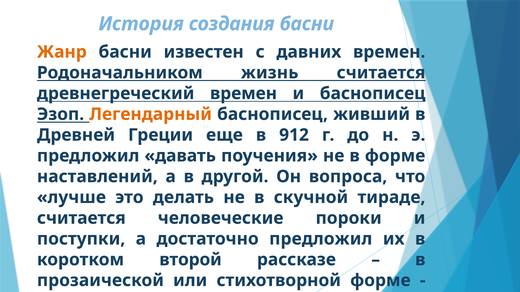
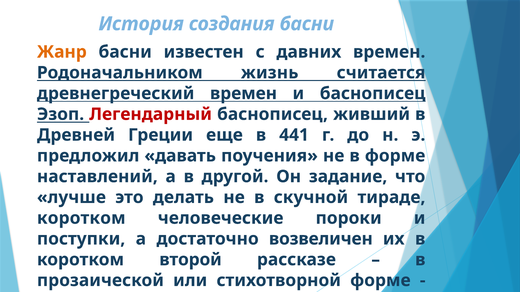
Легендарный colour: orange -> red
912: 912 -> 441
вопроса: вопроса -> задание
считается at (81, 218): считается -> коротком
достаточно предложил: предложил -> возвеличен
